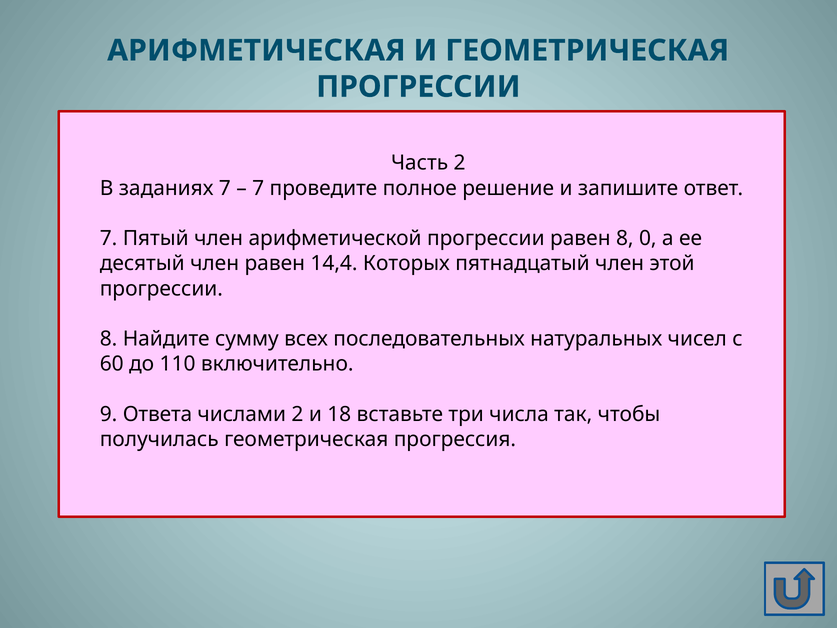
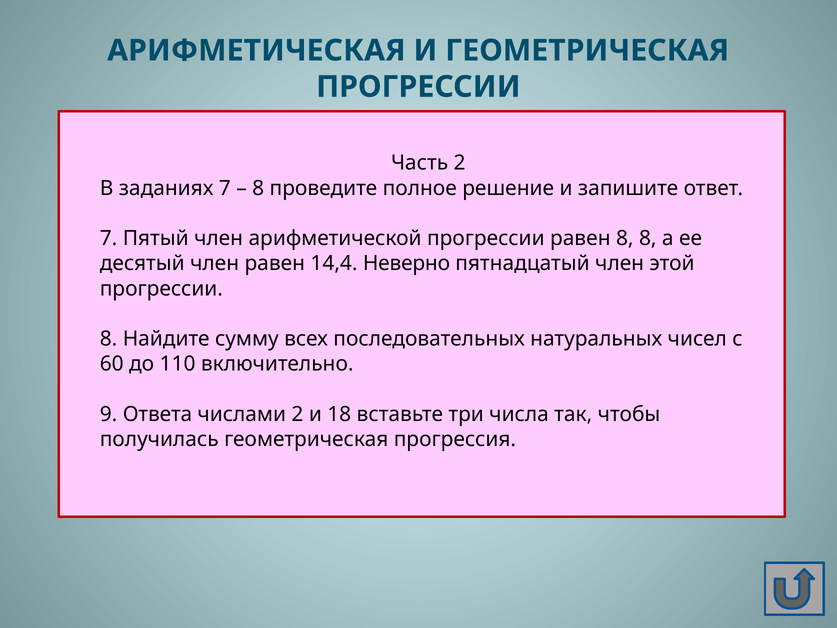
7 at (258, 188): 7 -> 8
8 0: 0 -> 8
Которых: Которых -> Неверно
